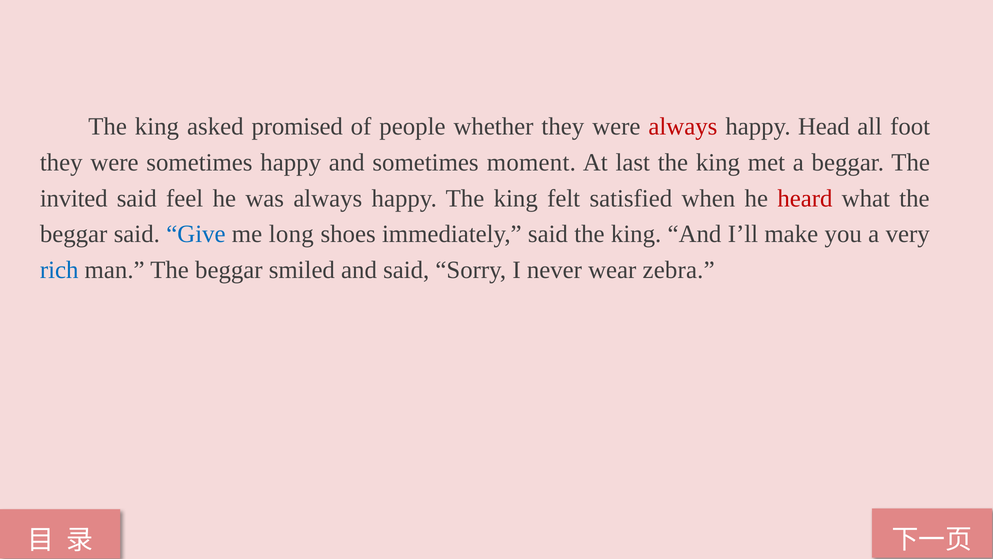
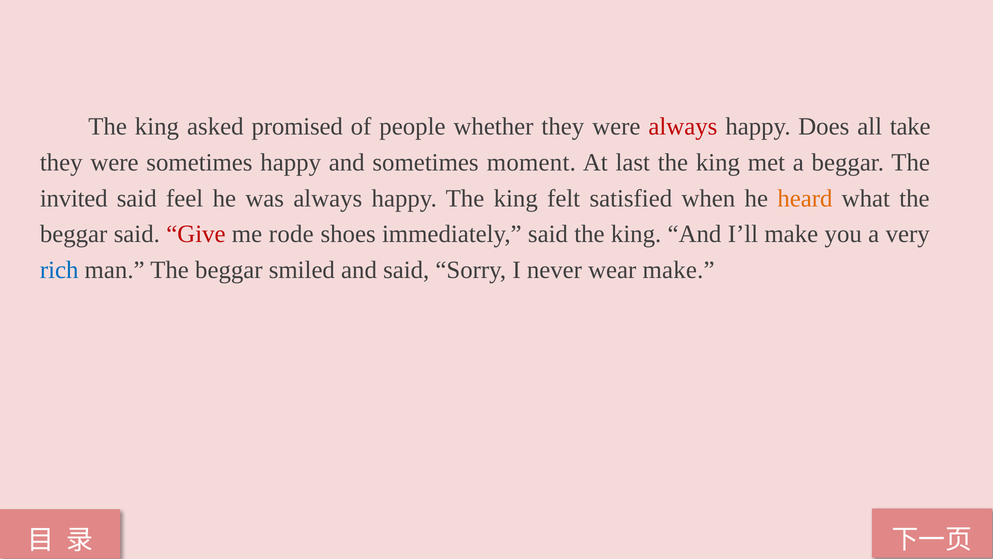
Head: Head -> Does
foot: foot -> take
heard colour: red -> orange
Give colour: blue -> red
long: long -> rode
wear zebra: zebra -> make
